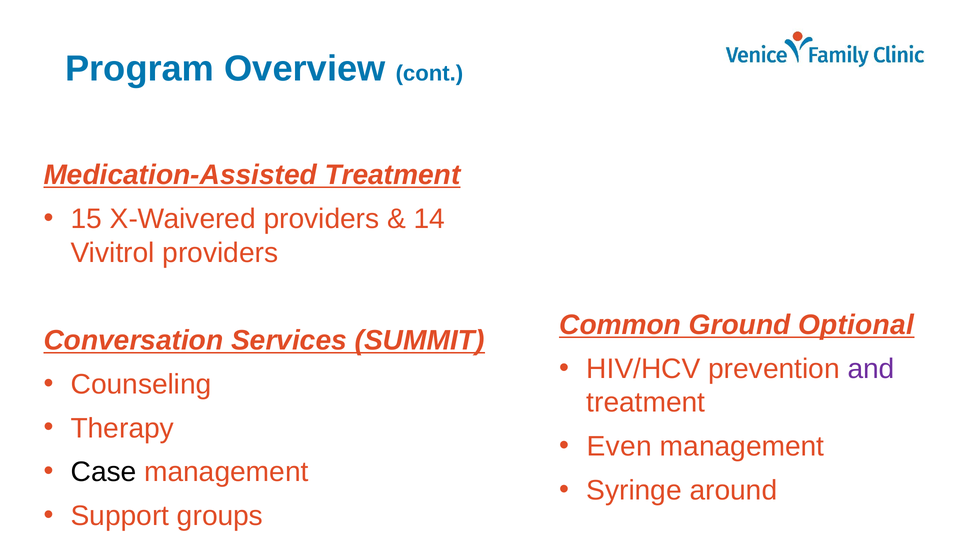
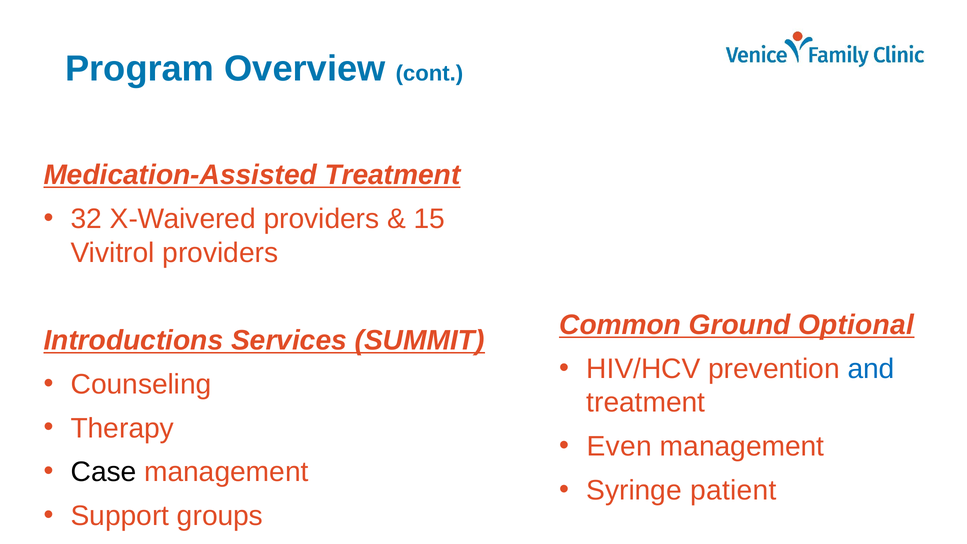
15: 15 -> 32
14: 14 -> 15
Conversation: Conversation -> Introductions
and colour: purple -> blue
around: around -> patient
